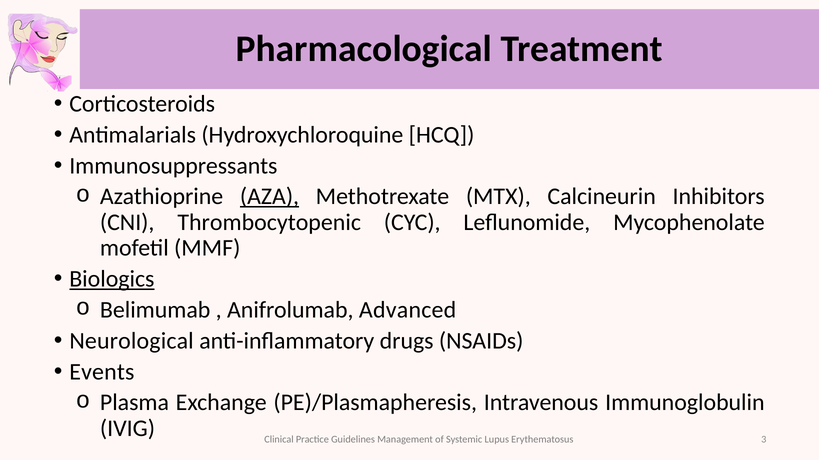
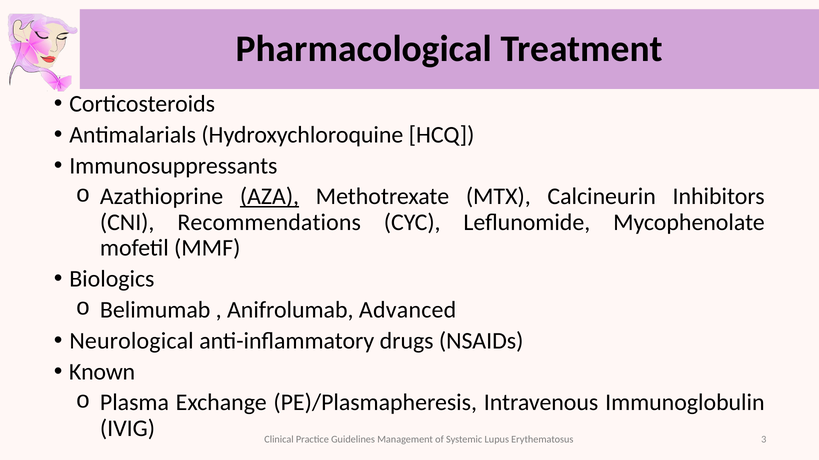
Thrombocytopenic: Thrombocytopenic -> Recommendations
Biologics underline: present -> none
Events: Events -> Known
